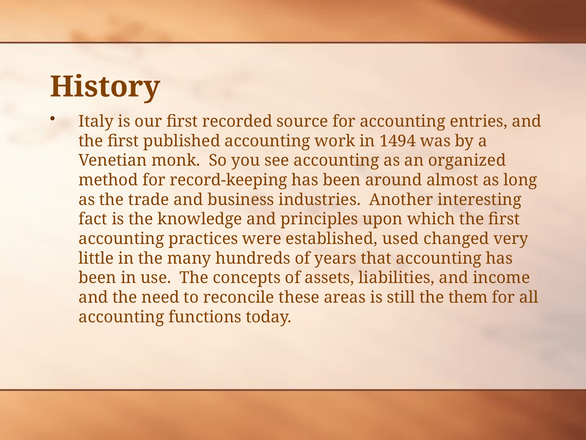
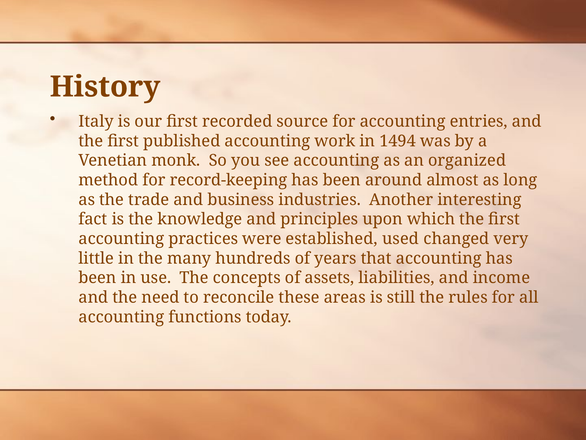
them: them -> rules
